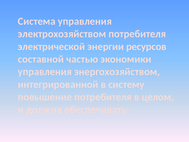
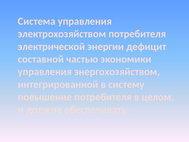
ресурсов: ресурсов -> дефицит
